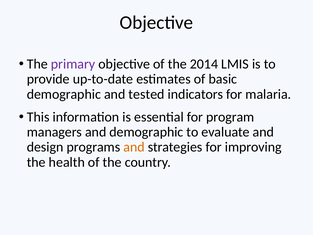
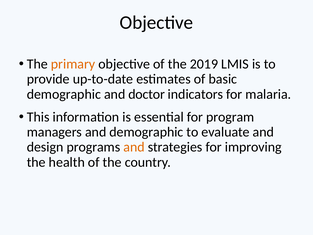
primary colour: purple -> orange
2014: 2014 -> 2019
tested: tested -> doctor
